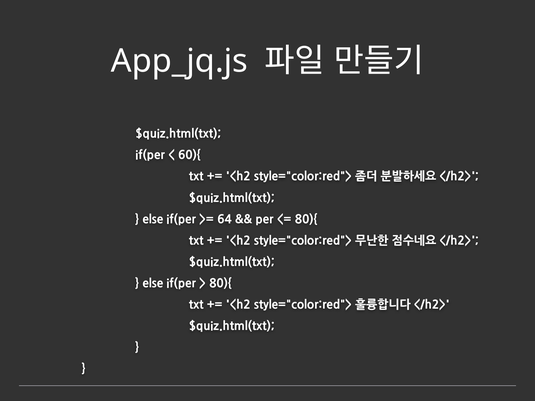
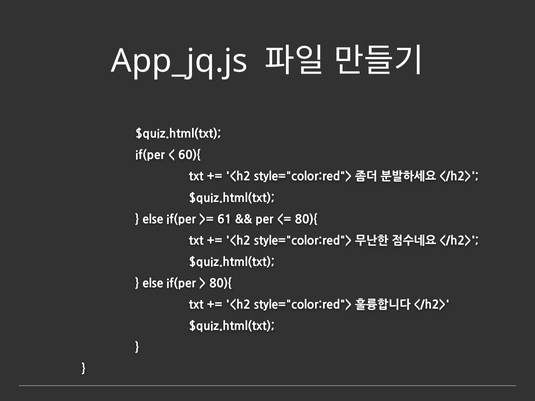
64: 64 -> 61
